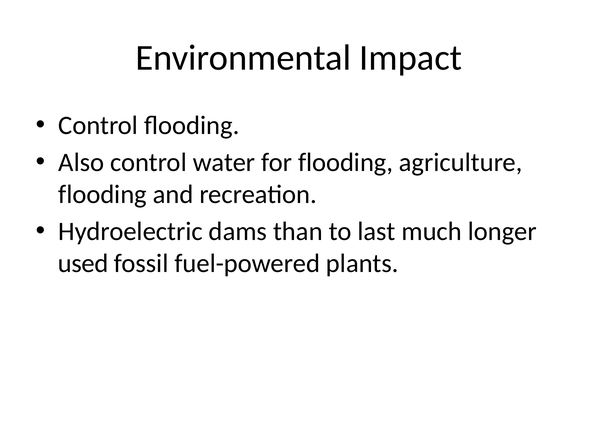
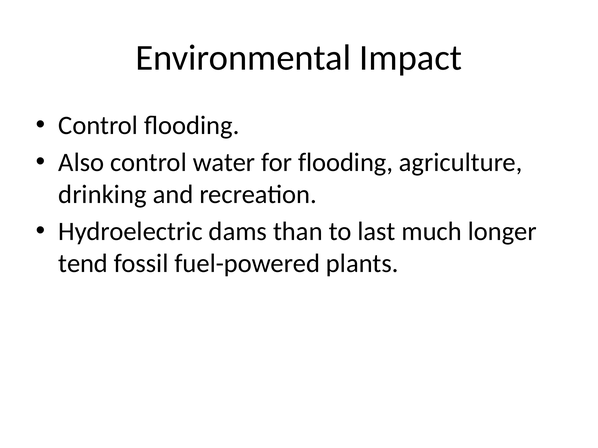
flooding at (103, 195): flooding -> drinking
used: used -> tend
